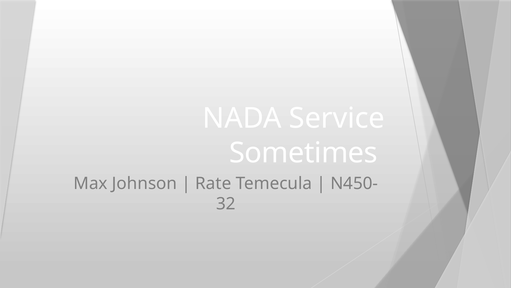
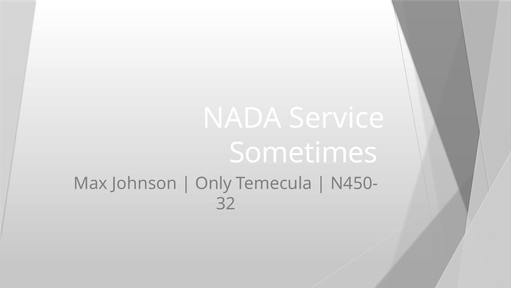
Rate: Rate -> Only
